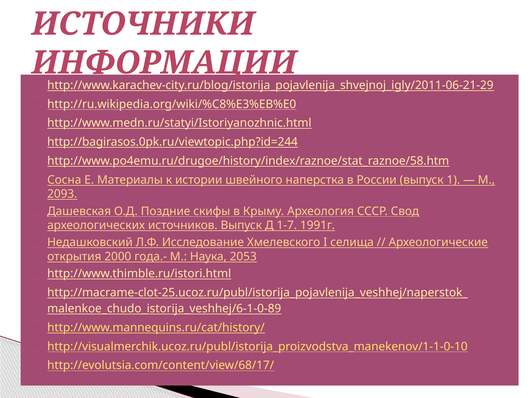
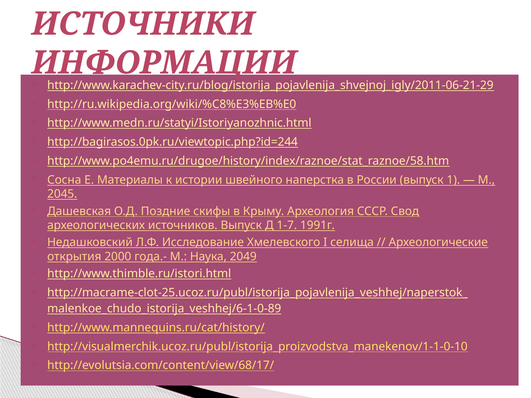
2093: 2093 -> 2045
2053: 2053 -> 2049
